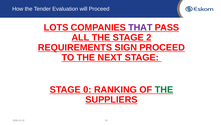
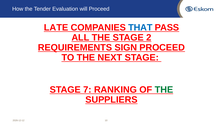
LOTS: LOTS -> LATE
THAT colour: purple -> blue
0: 0 -> 7
